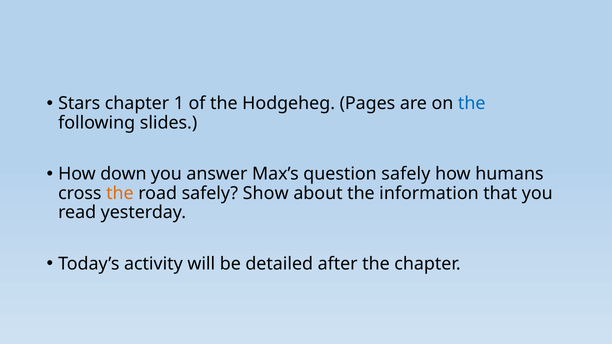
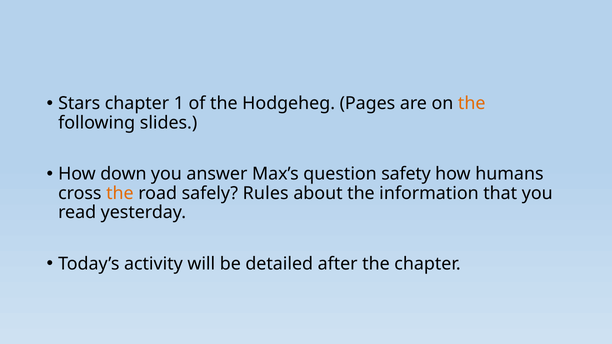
the at (472, 103) colour: blue -> orange
question safely: safely -> safety
Show: Show -> Rules
